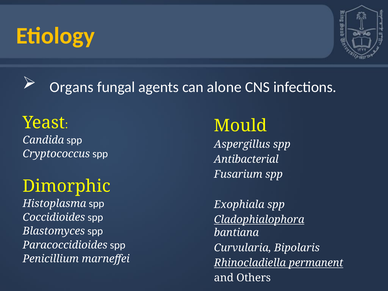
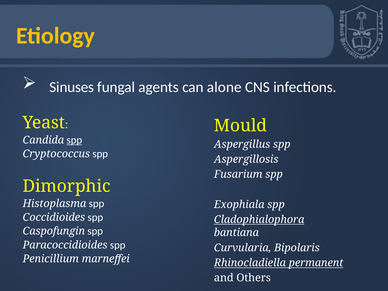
Organs: Organs -> Sinuses
spp at (74, 140) underline: none -> present
Antibacterial: Antibacterial -> Aspergillosis
Blastomyces: Blastomyces -> Caspofungin
